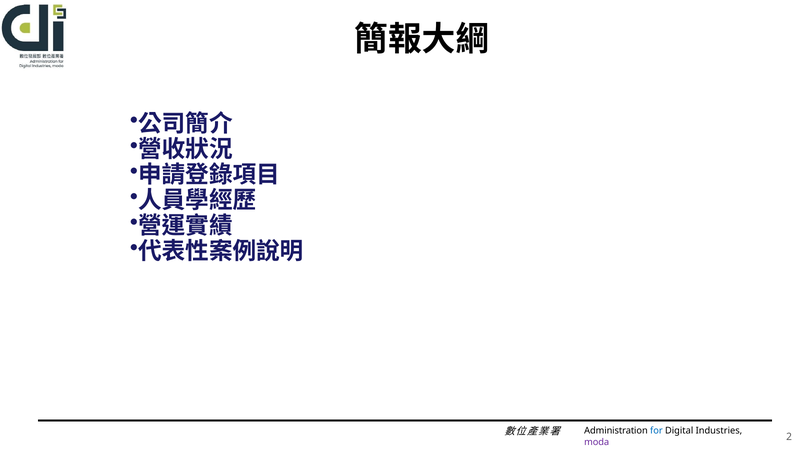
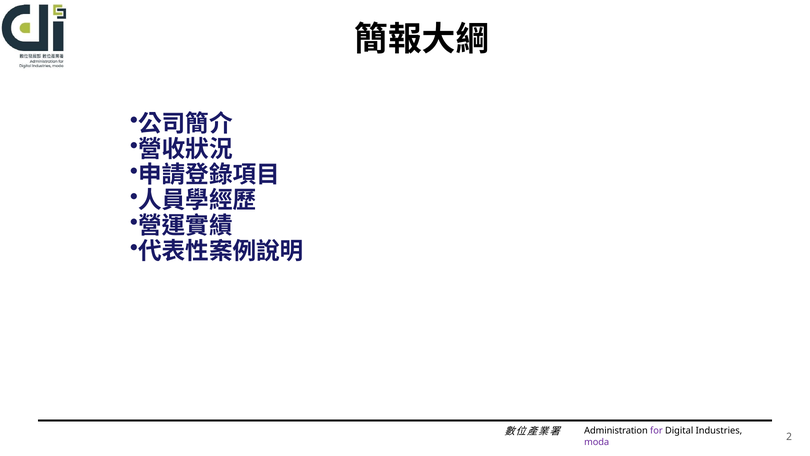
for colour: blue -> purple
